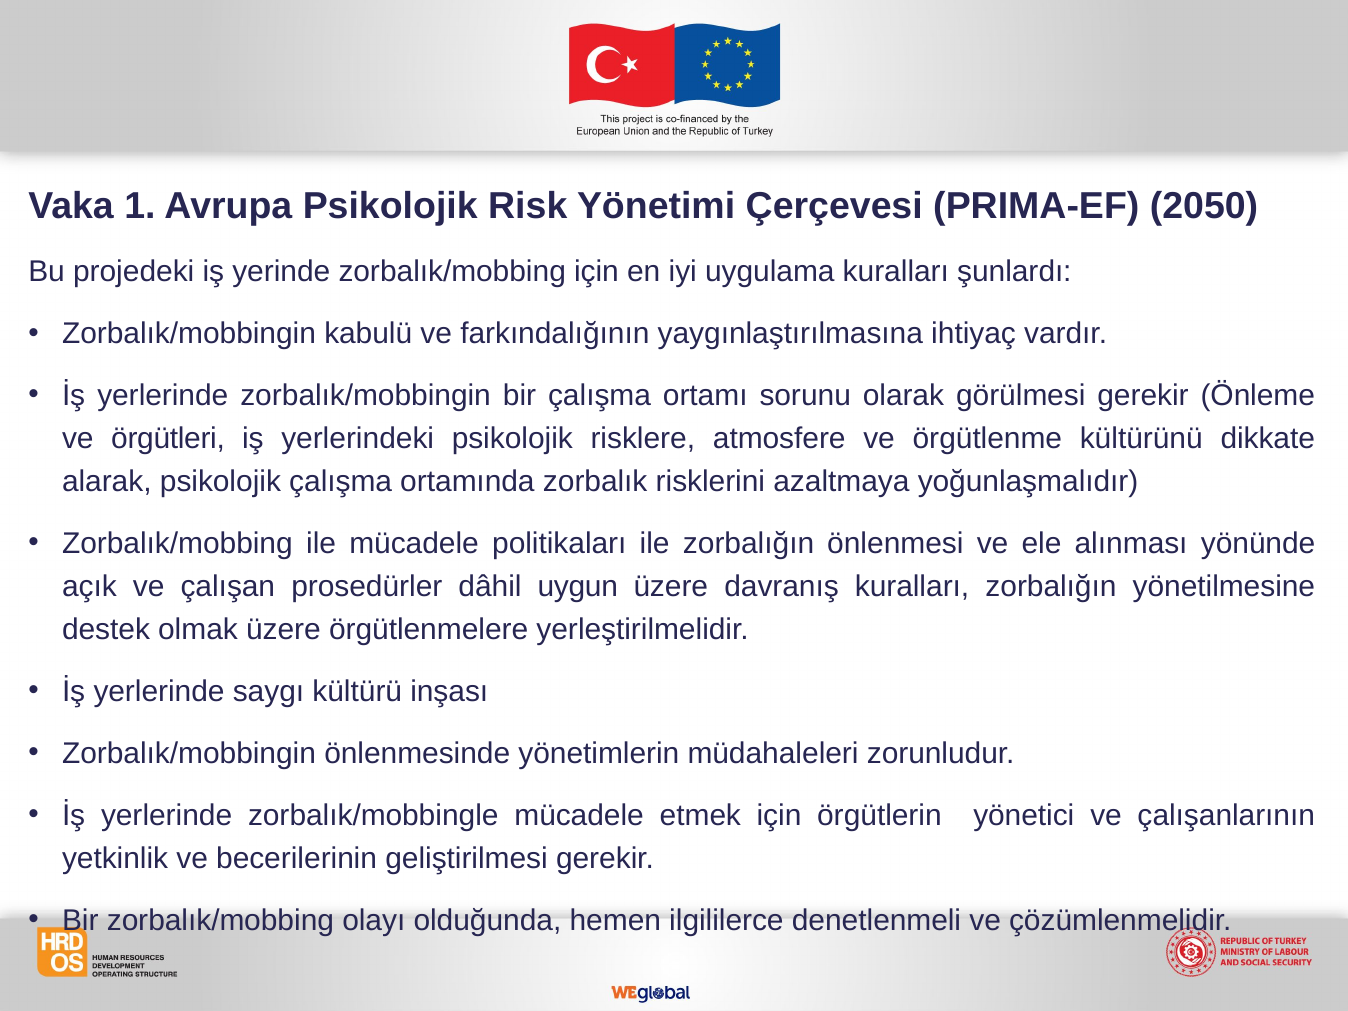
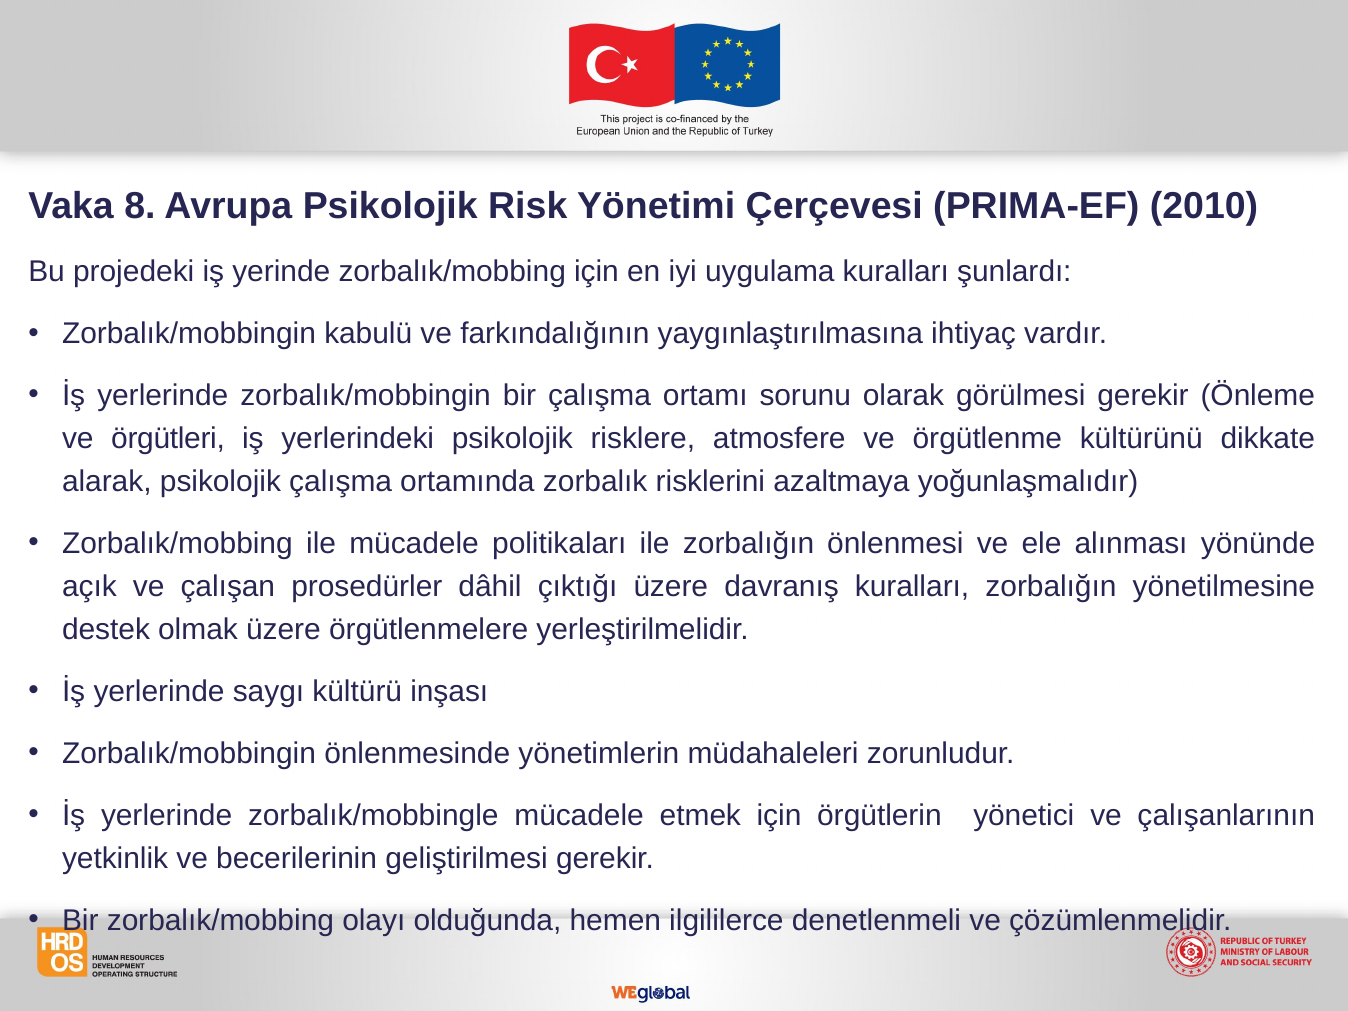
1: 1 -> 8
2050: 2050 -> 2010
uygun: uygun -> çıktığı
